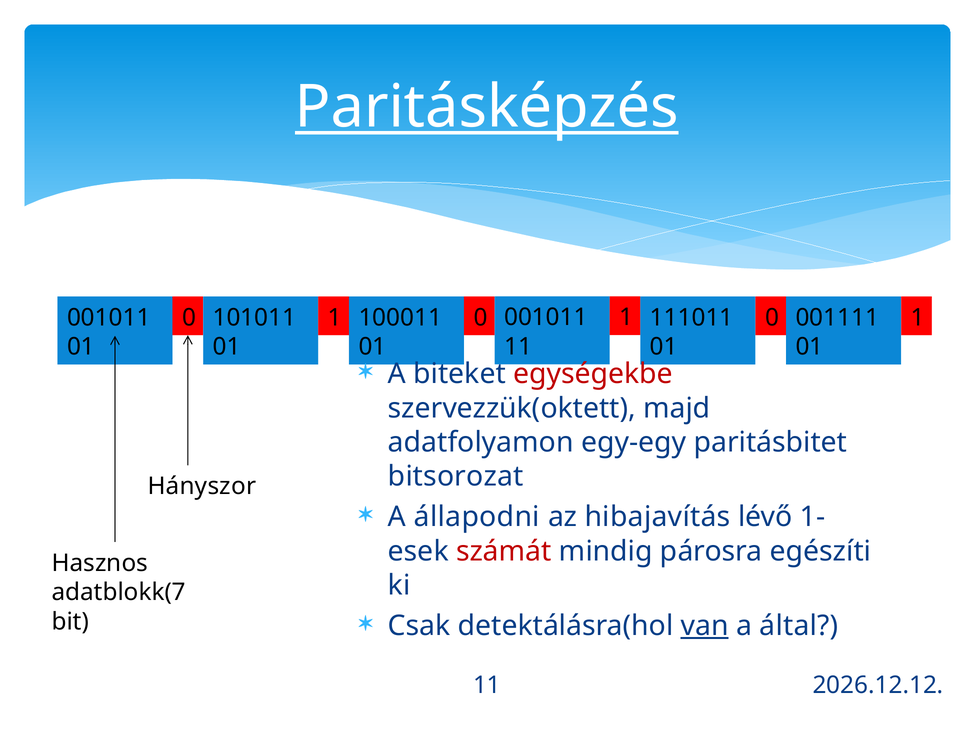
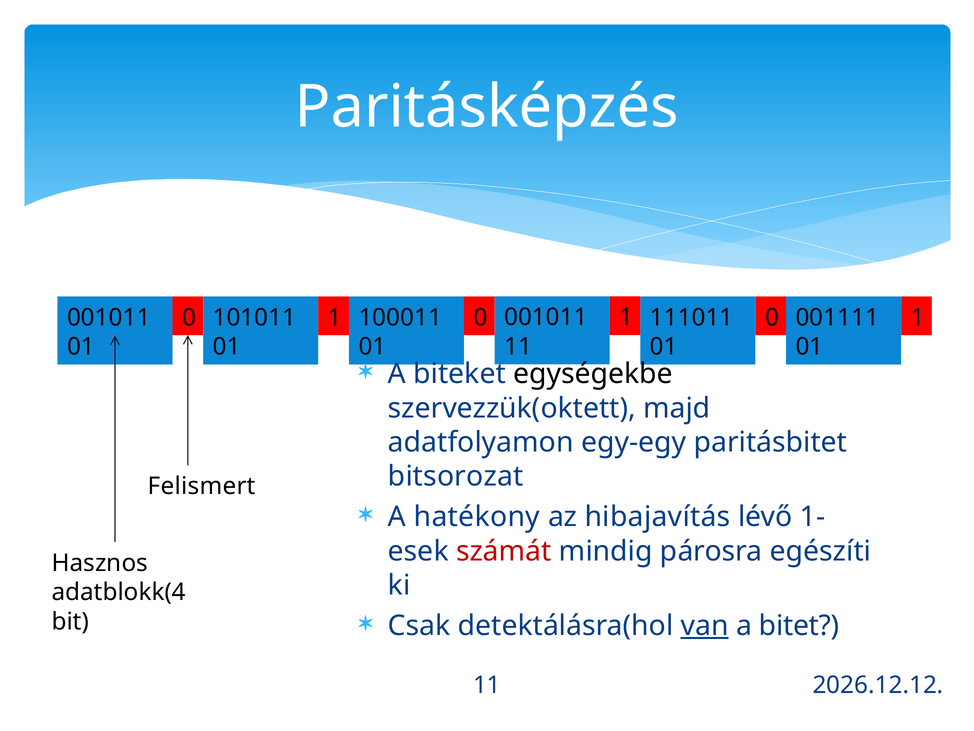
Paritásképzés underline: present -> none
egységekbe colour: red -> black
Hányszor: Hányszor -> Felismert
állapodni: állapodni -> hatékony
adatblokk(7: adatblokk(7 -> adatblokk(4
által: által -> bitet
